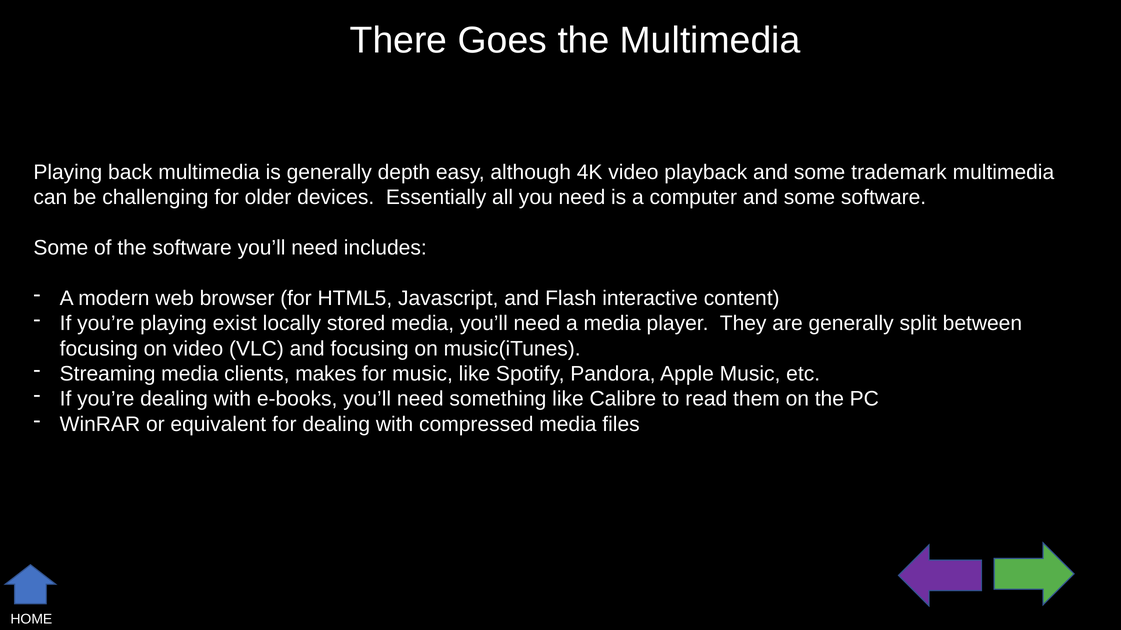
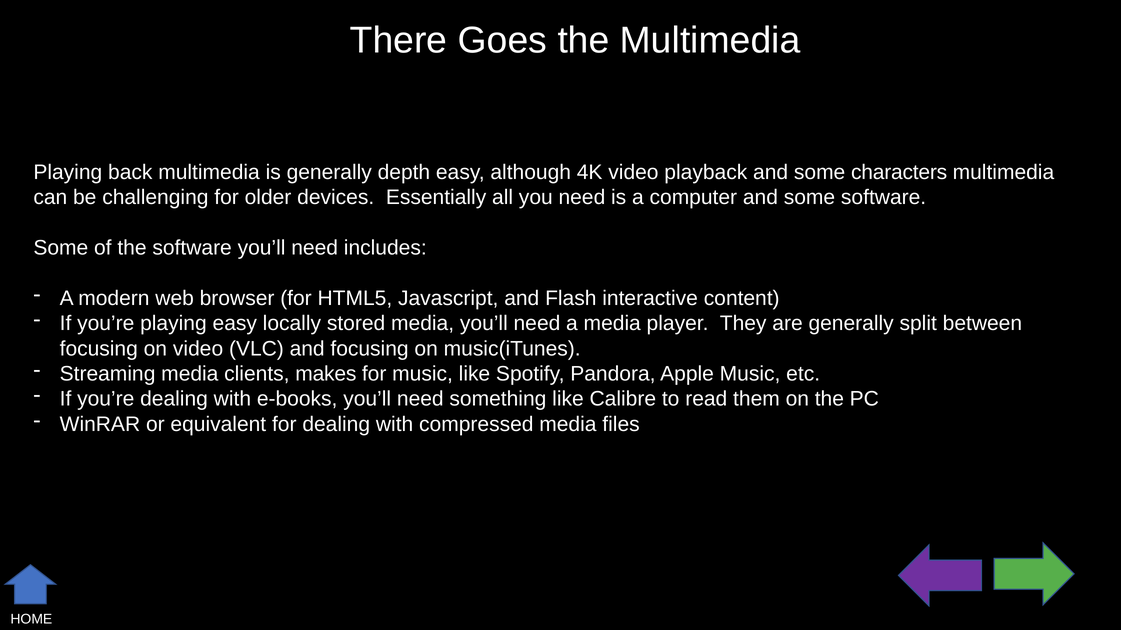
trademark: trademark -> characters
playing exist: exist -> easy
